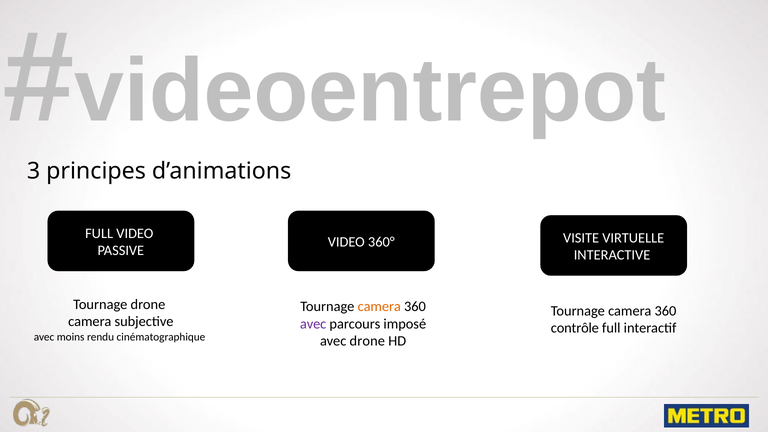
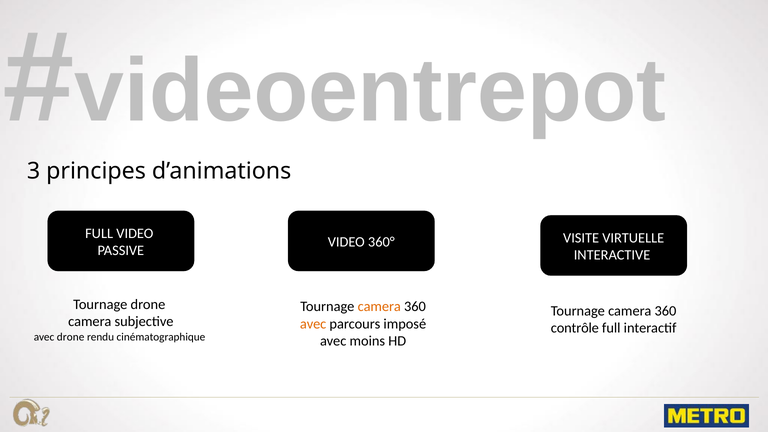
avec at (313, 324) colour: purple -> orange
avec moins: moins -> drone
avec drone: drone -> moins
